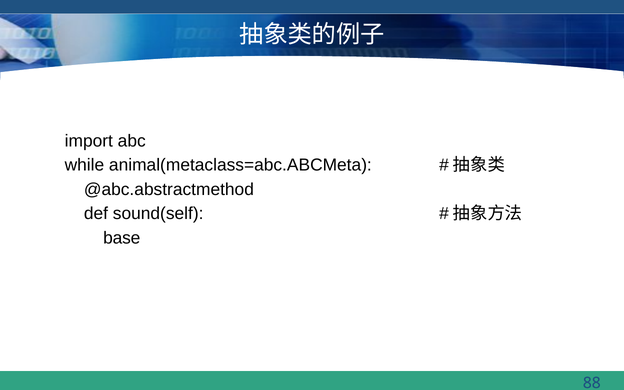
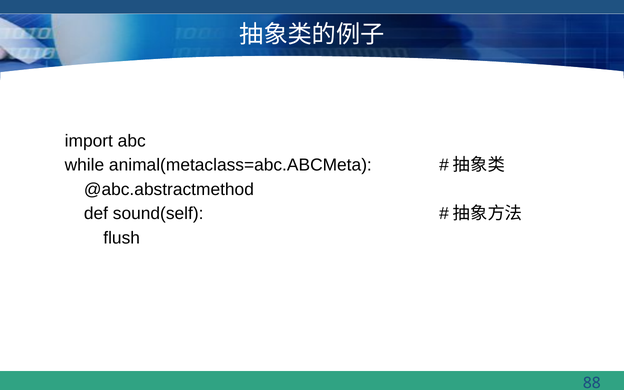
base: base -> flush
